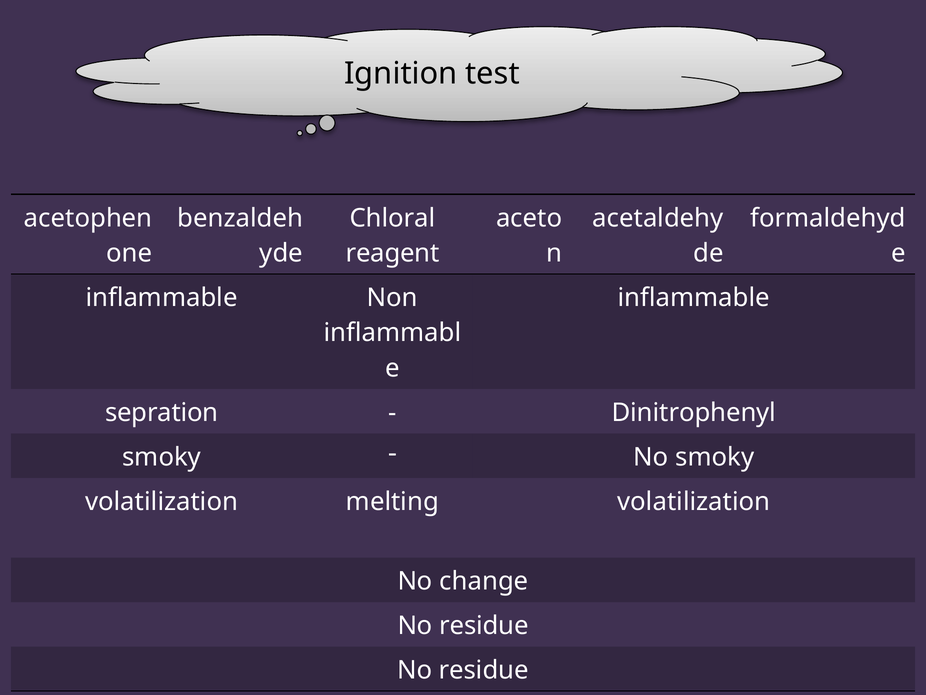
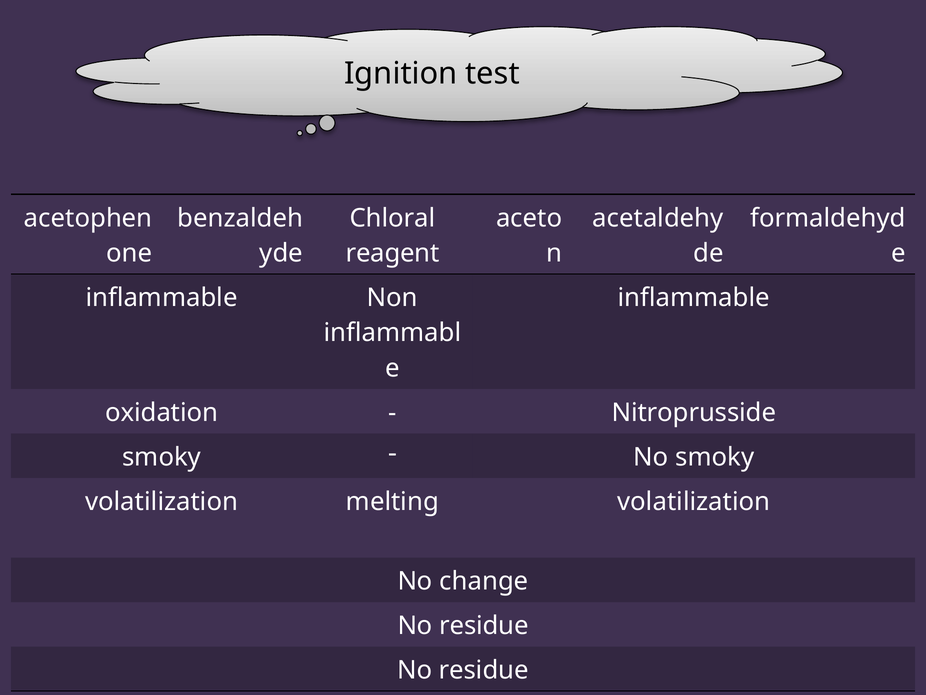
sepration: sepration -> oxidation
Dinitrophenyl: Dinitrophenyl -> Nitroprusside
